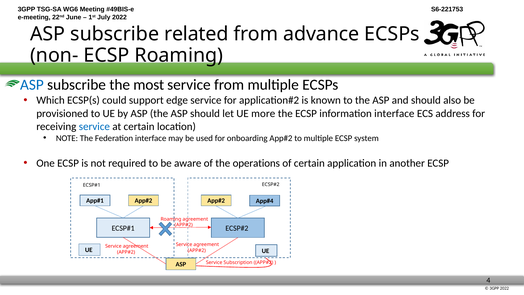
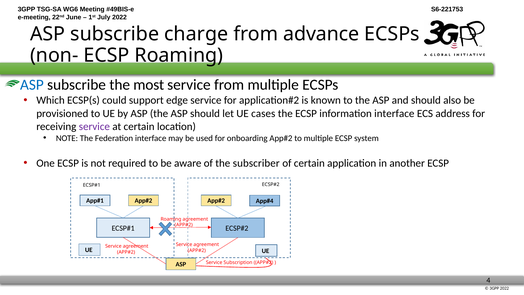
related: related -> charge
more: more -> cases
service at (94, 127) colour: blue -> purple
operations: operations -> subscriber
